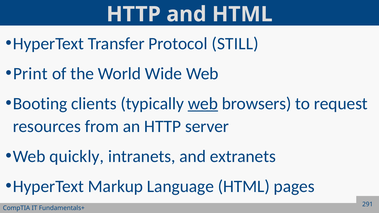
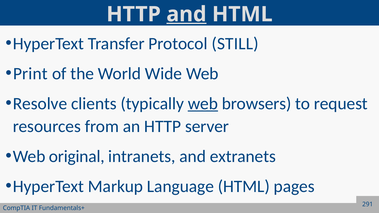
and at (186, 14) underline: none -> present
Booting: Booting -> Resolve
quickly: quickly -> original
